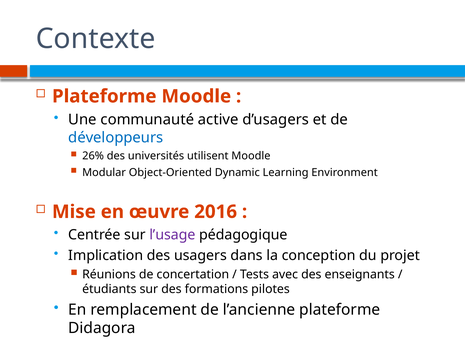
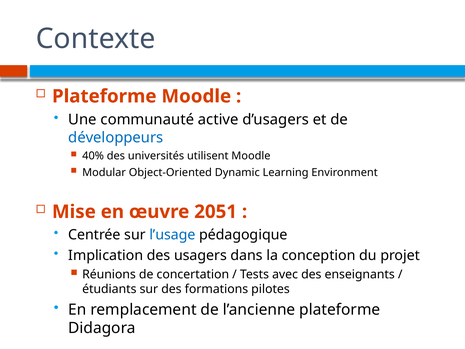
26%: 26% -> 40%
2016: 2016 -> 2051
l’usage colour: purple -> blue
